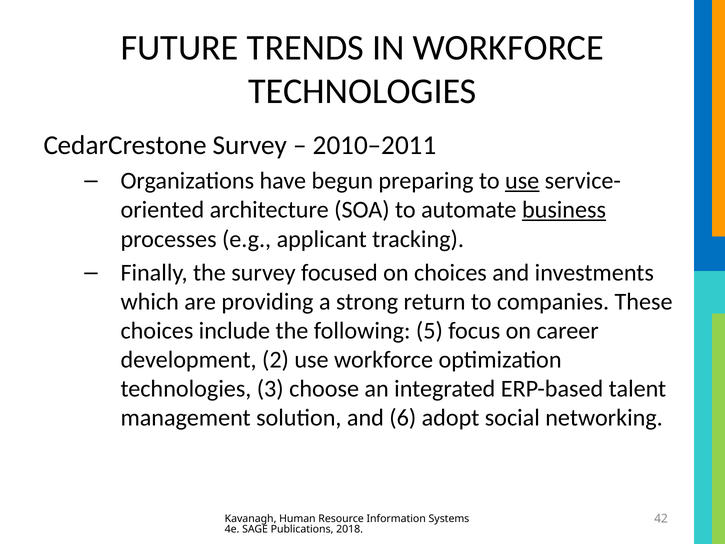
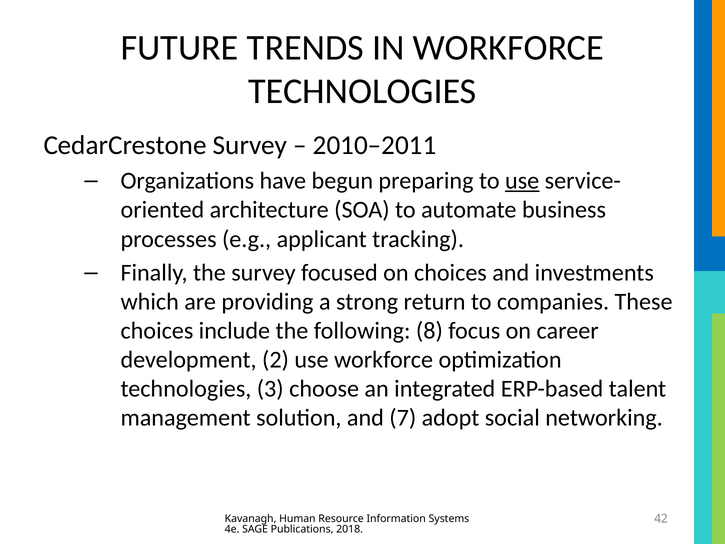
business underline: present -> none
5: 5 -> 8
6: 6 -> 7
